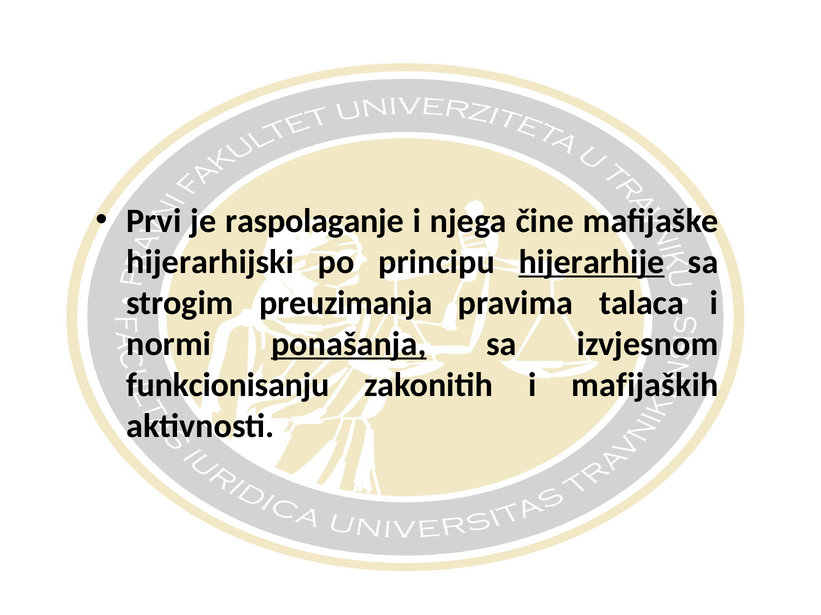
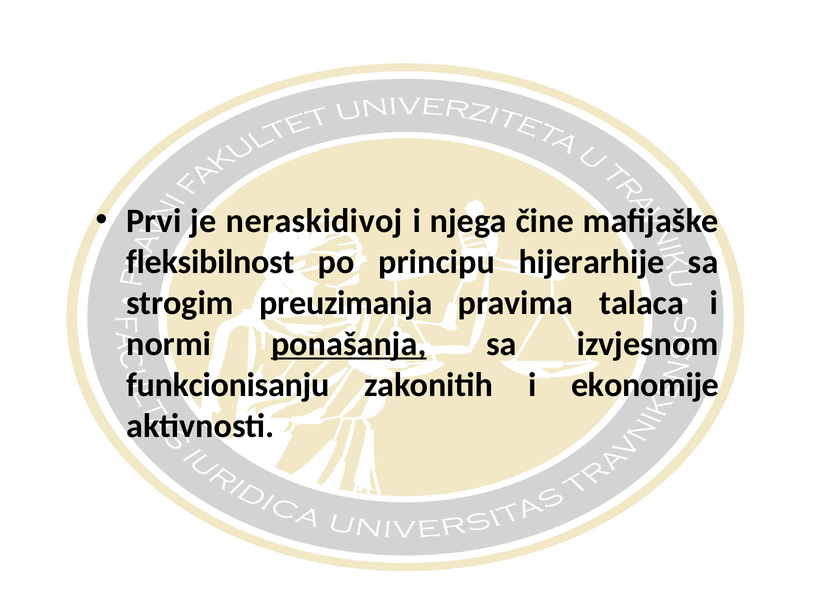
raspolaganje: raspolaganje -> neraskidivoj
hijerarhijski: hijerarhijski -> fleksibilnost
hijerarhije underline: present -> none
mafijaških: mafijaških -> ekonomije
